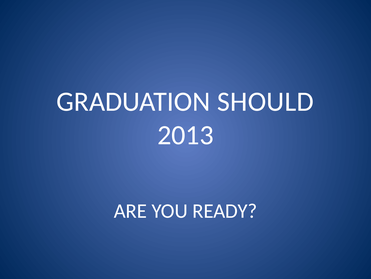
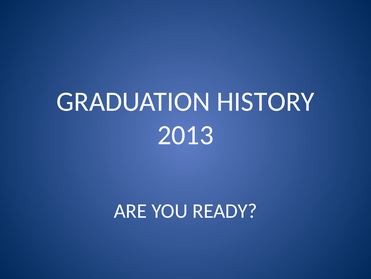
SHOULD: SHOULD -> HISTORY
